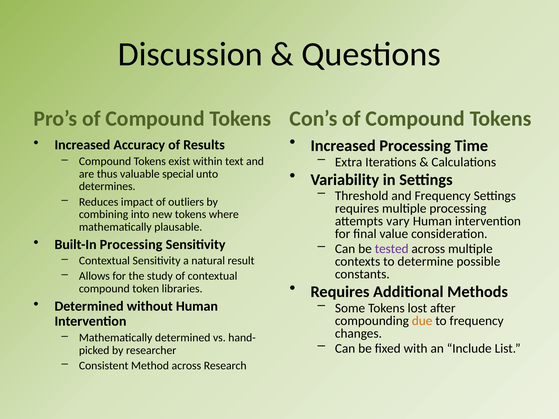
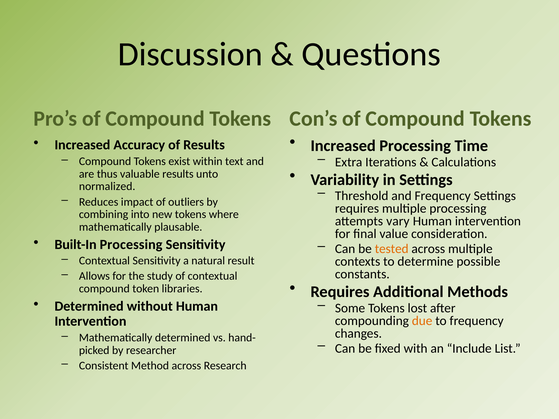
valuable special: special -> results
determines: determines -> normalized
tested colour: purple -> orange
